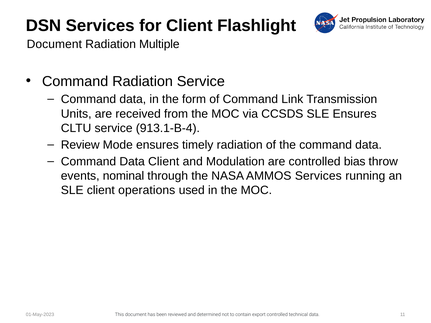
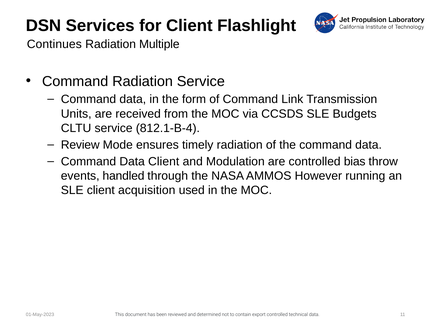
Document at (54, 44): Document -> Continues
SLE Ensures: Ensures -> Budgets
913.1-B-4: 913.1-B-4 -> 812.1-B-4
nominal: nominal -> handled
AMMOS Services: Services -> However
operations: operations -> acquisition
